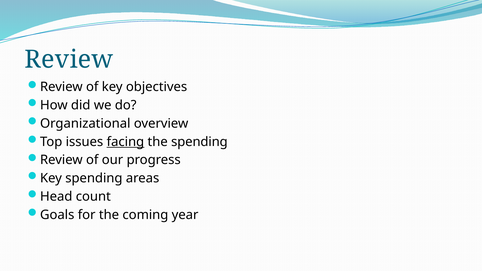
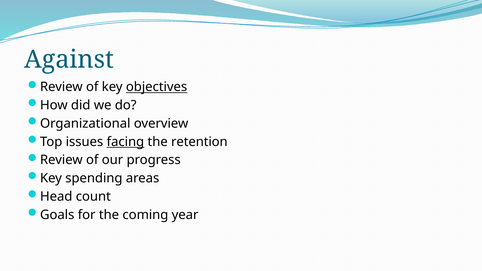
Review at (69, 60): Review -> Against
objectives underline: none -> present
the spending: spending -> retention
